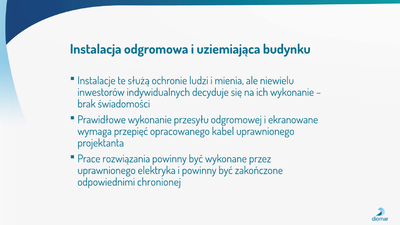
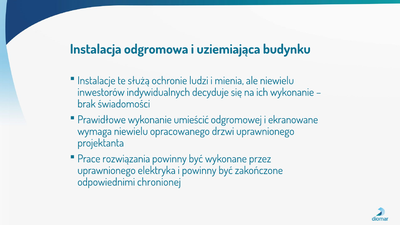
przesyłu: przesyłu -> umieścić
wymaga przepięć: przepięć -> niewielu
kabel: kabel -> drzwi
